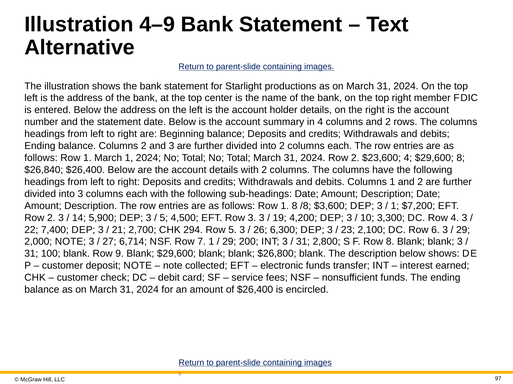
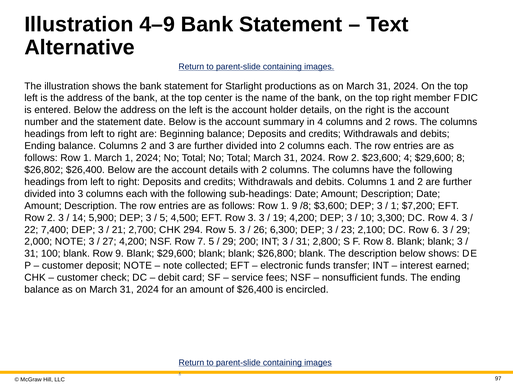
$26,840: $26,840 -> $26,802
1 8: 8 -> 9
27 6,714: 6,714 -> 4,200
7 1: 1 -> 5
